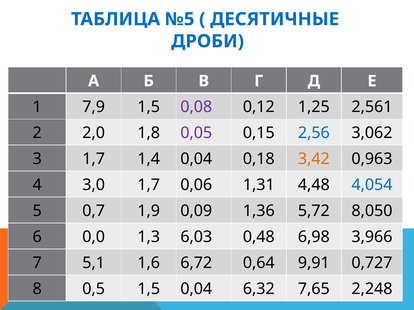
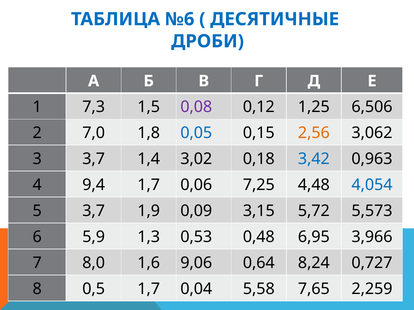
№5: №5 -> №6
7,9: 7,9 -> 7,3
2,561: 2,561 -> 6,506
2,0: 2,0 -> 7,0
0,05 colour: purple -> blue
2,56 colour: blue -> orange
3 1,7: 1,7 -> 3,7
1,4 0,04: 0,04 -> 3,02
3,42 colour: orange -> blue
3,0: 3,0 -> 9,4
1,31: 1,31 -> 7,25
5 0,7: 0,7 -> 3,7
1,36: 1,36 -> 3,15
8,050: 8,050 -> 5,573
0,0: 0,0 -> 5,9
6,03: 6,03 -> 0,53
6,98: 6,98 -> 6,95
5,1: 5,1 -> 8,0
6,72: 6,72 -> 9,06
9,91: 9,91 -> 8,24
0,5 1,5: 1,5 -> 1,7
6,32: 6,32 -> 5,58
2,248: 2,248 -> 2,259
